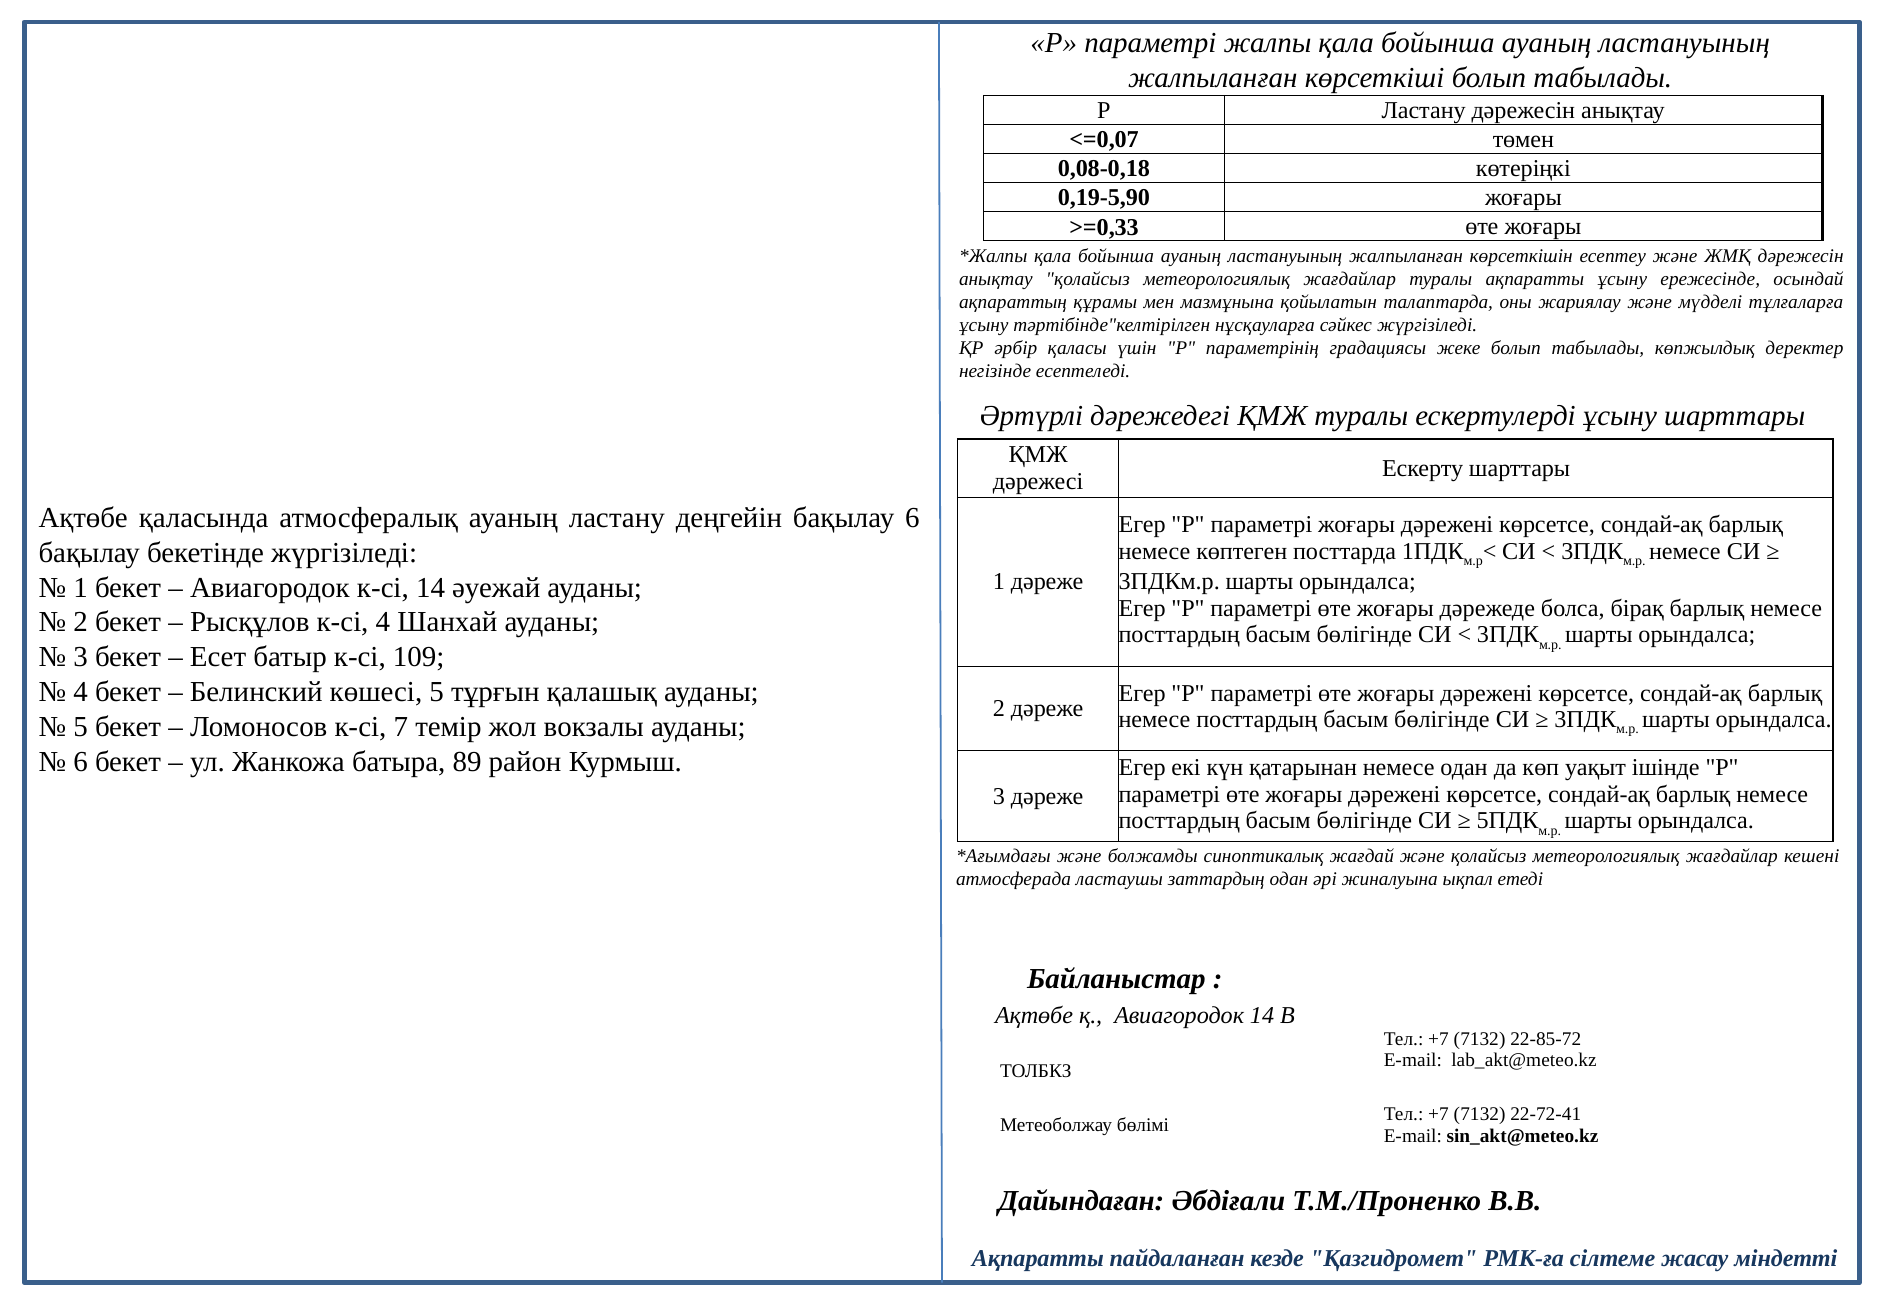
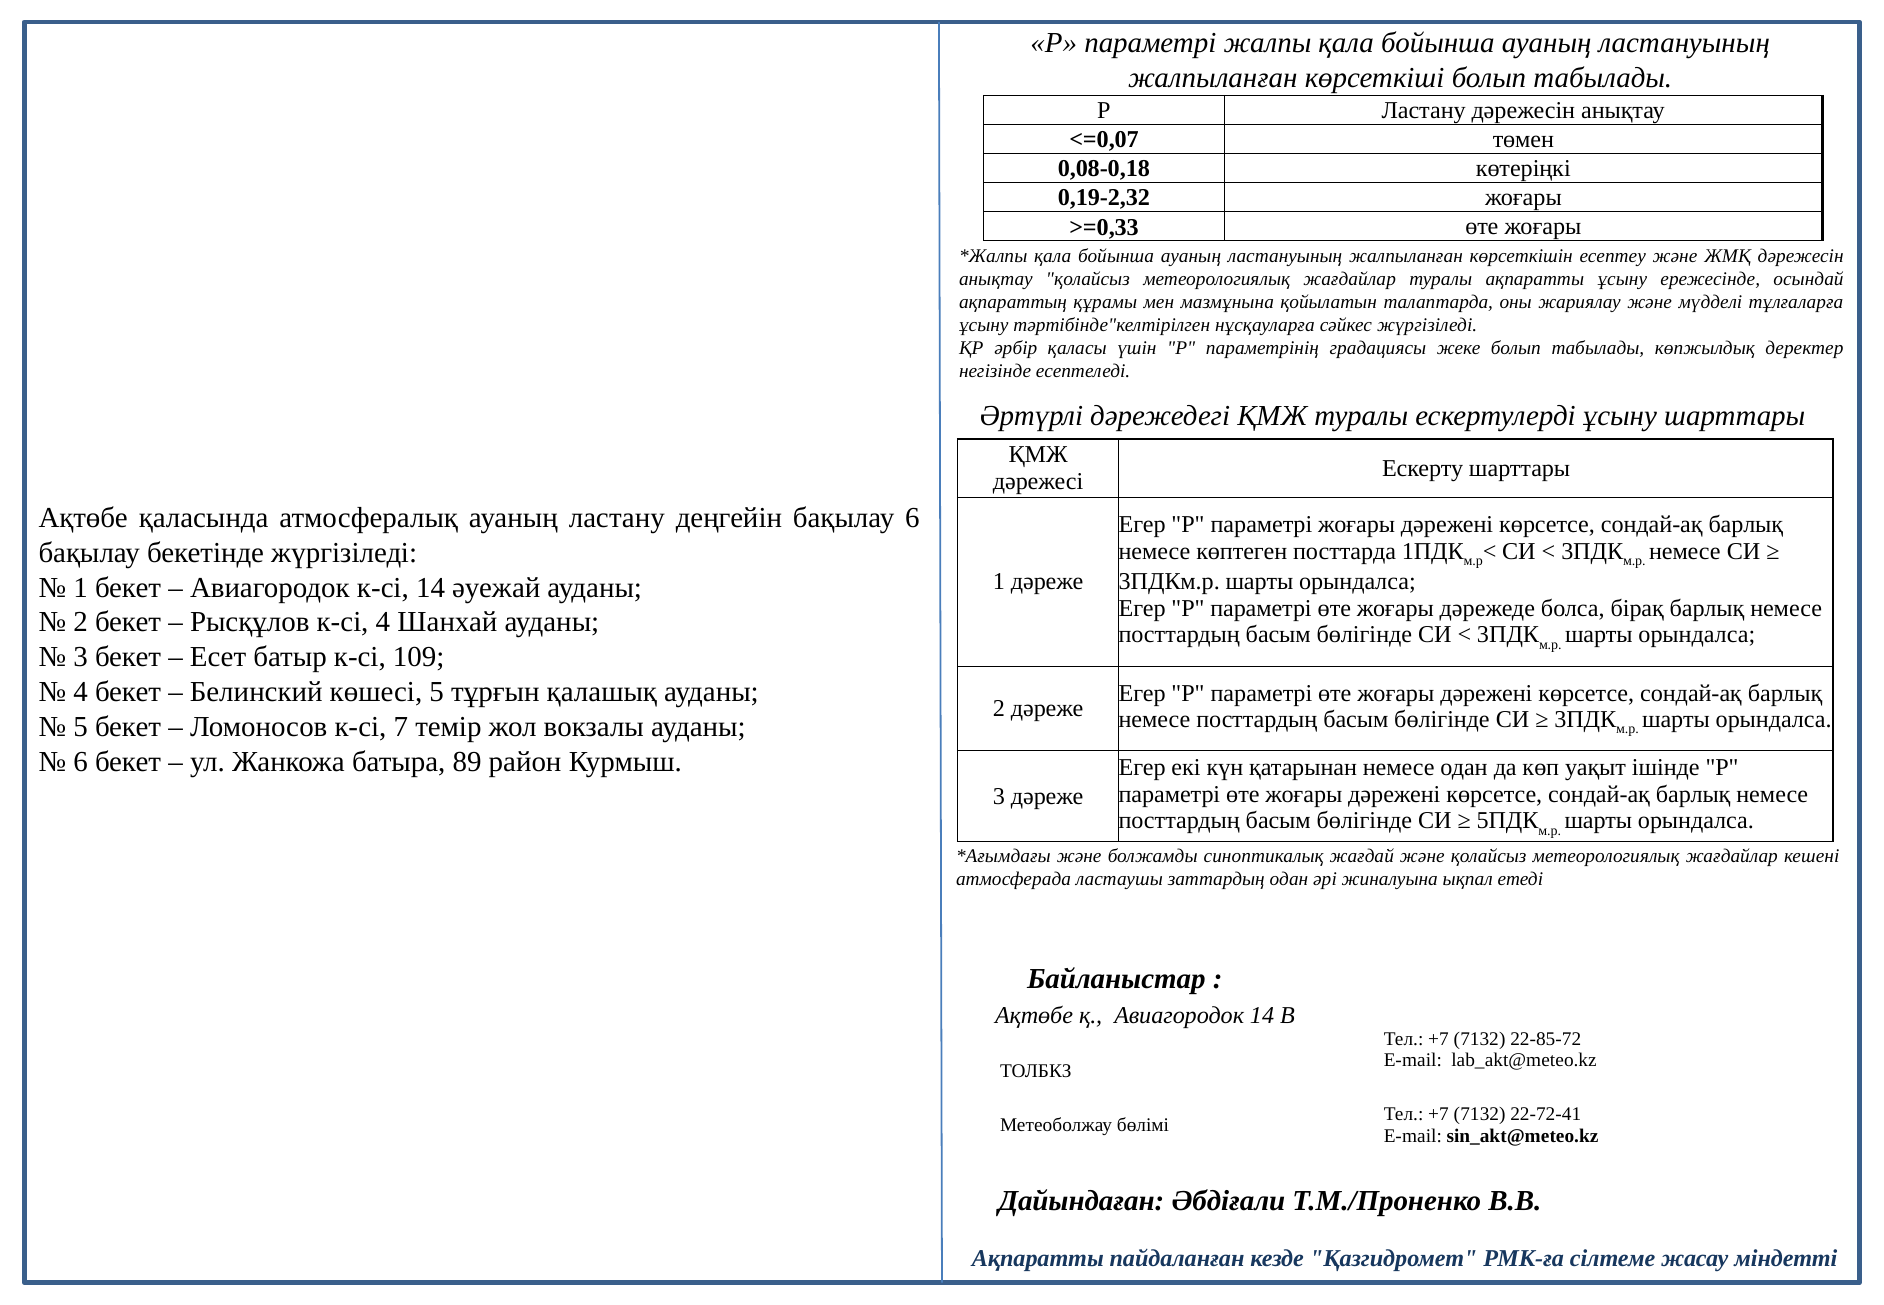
0,19-5,90: 0,19-5,90 -> 0,19-2,32
